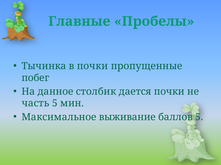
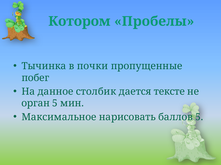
Главные: Главные -> Котором
дается почки: почки -> тексте
часть: часть -> орган
выживание: выживание -> нарисовать
